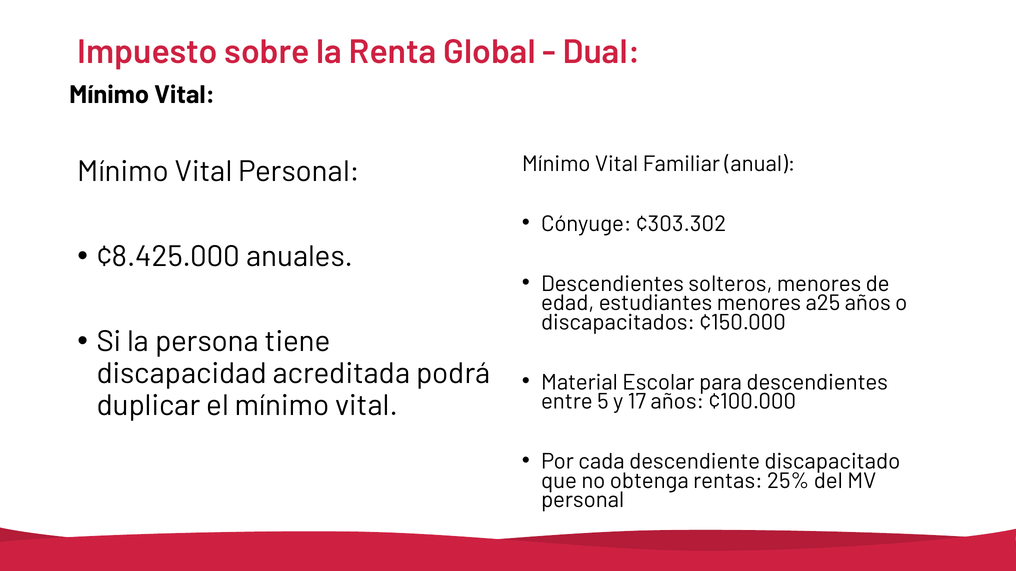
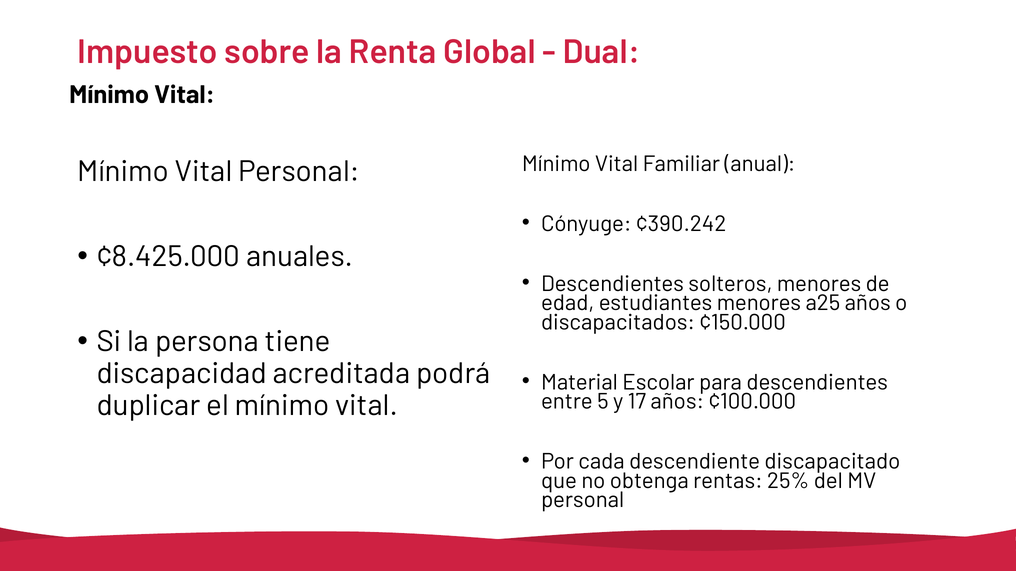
¢303.302: ¢303.302 -> ¢390.242
